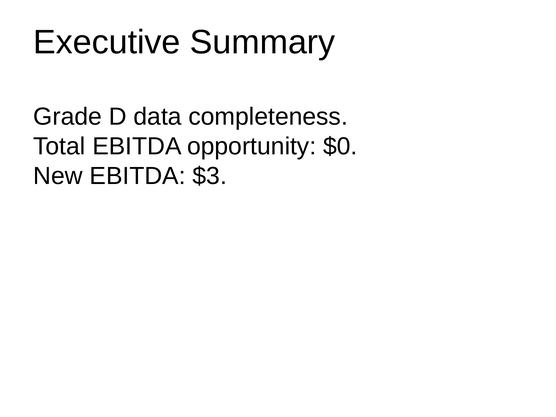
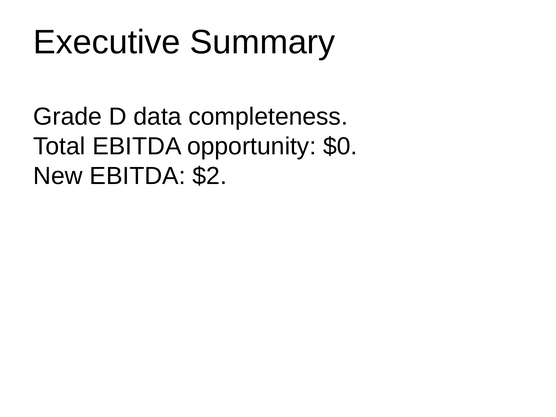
$3: $3 -> $2
